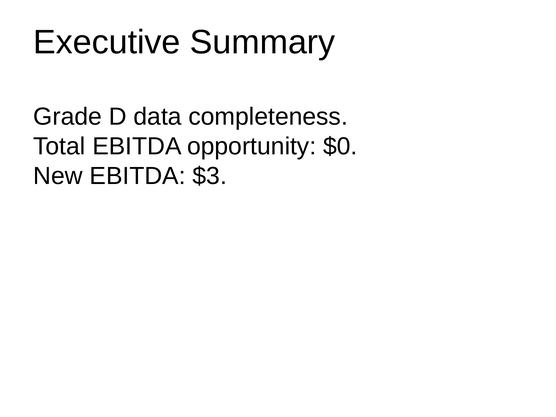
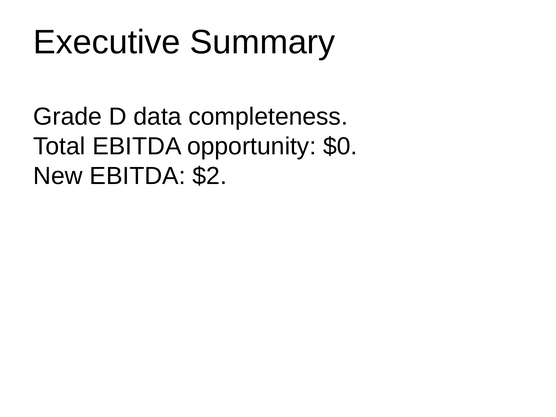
$3: $3 -> $2
